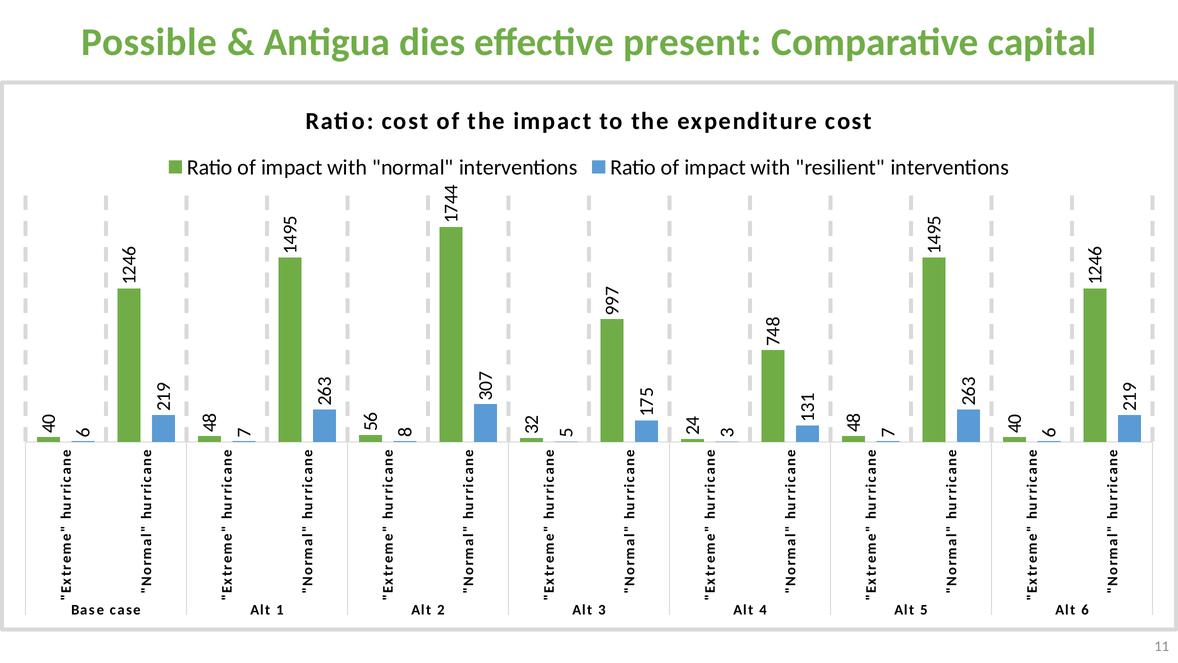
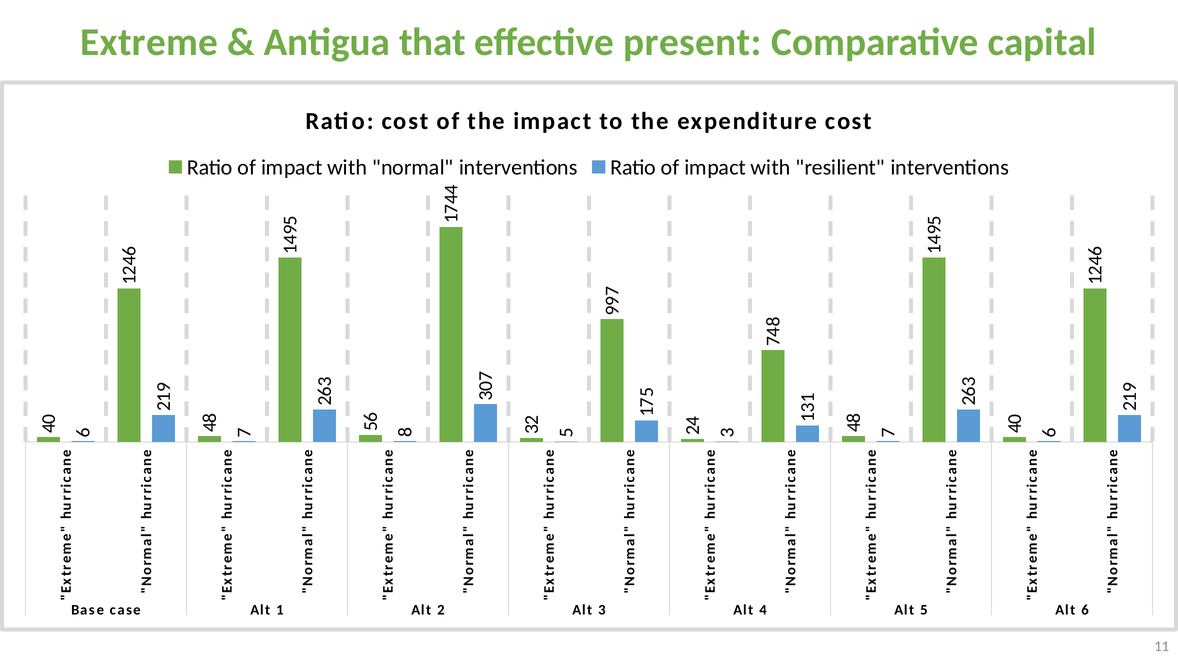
Possible: Possible -> Extreme
dies: dies -> that
